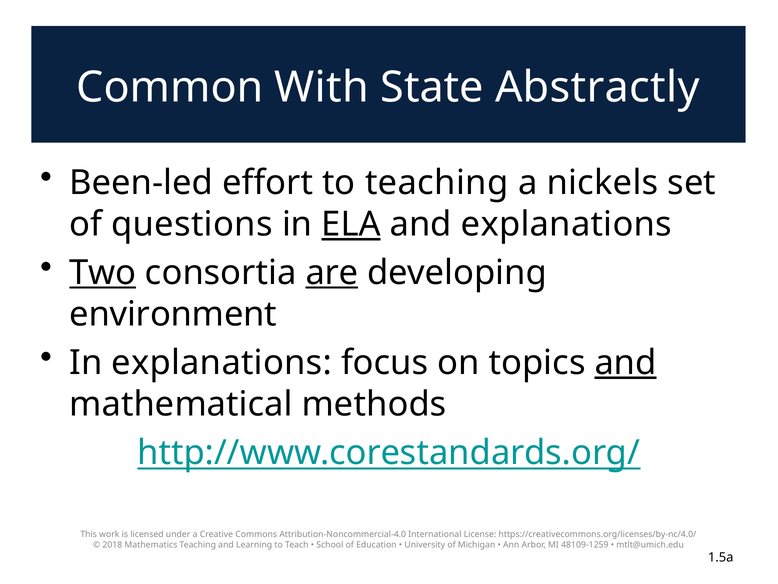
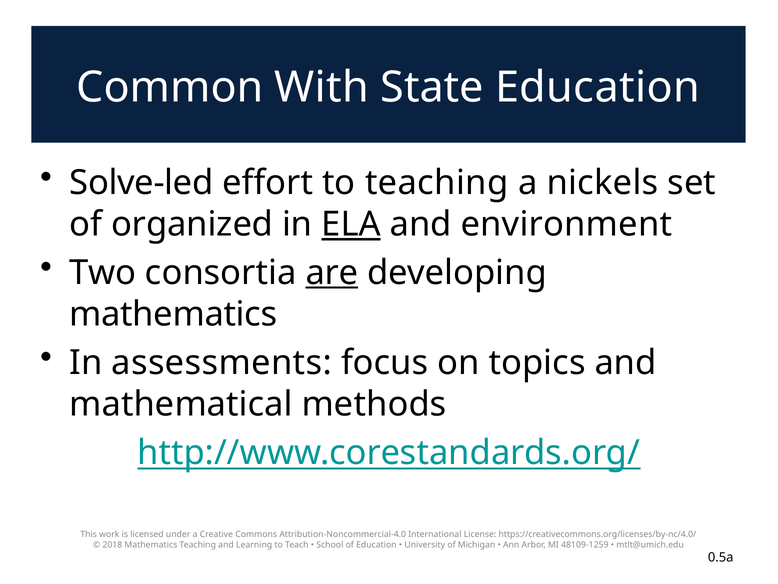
State Abstractly: Abstractly -> Education
Been-led: Been-led -> Solve-led
questions: questions -> organized
and explanations: explanations -> environment
Two underline: present -> none
environment at (173, 314): environment -> mathematics
In explanations: explanations -> assessments
and at (626, 363) underline: present -> none
1.5a: 1.5a -> 0.5a
